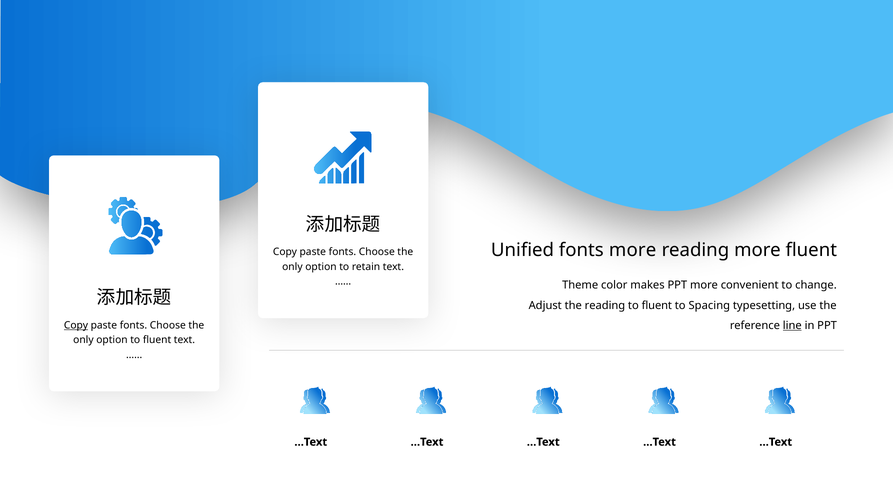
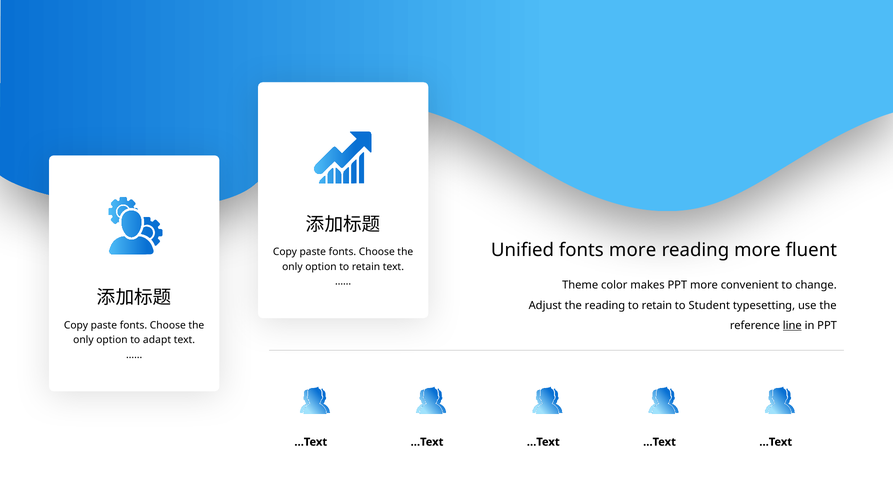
fluent at (657, 306): fluent -> retain
Spacing: Spacing -> Student
Copy at (76, 325) underline: present -> none
option to fluent: fluent -> adapt
